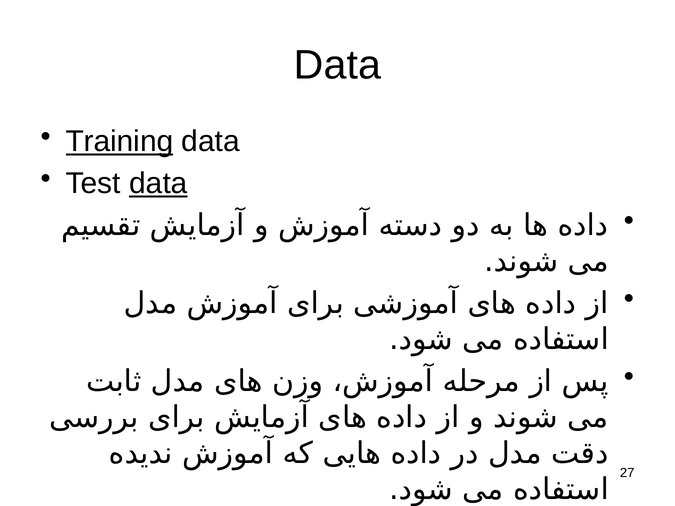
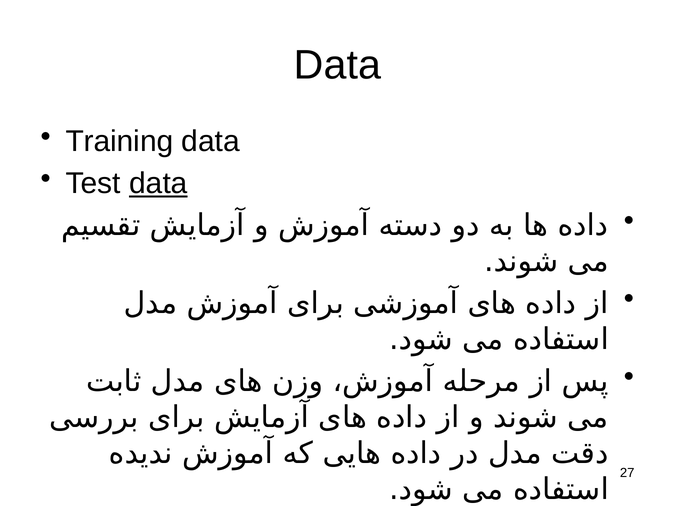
Training underline: present -> none
